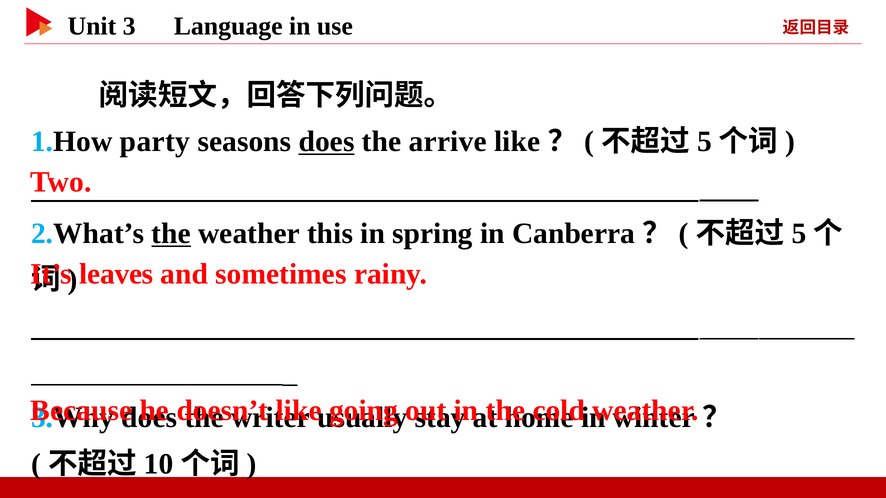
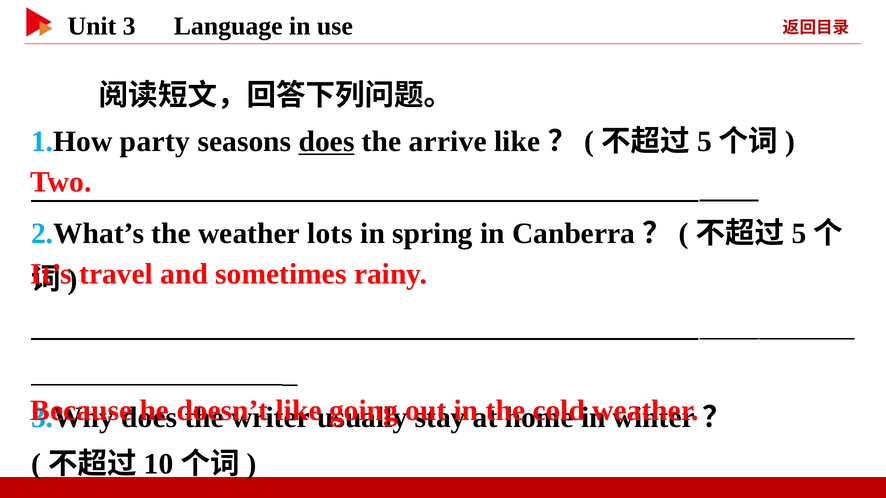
the at (171, 234) underline: present -> none
this: this -> lots
leaves: leaves -> travel
